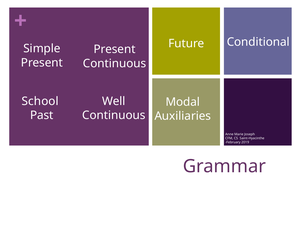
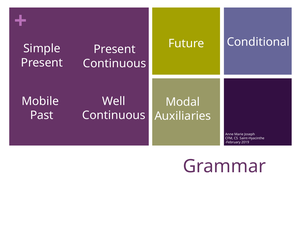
School: School -> Mobile
